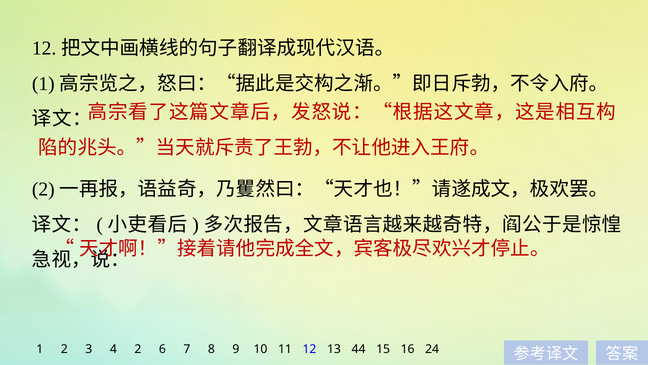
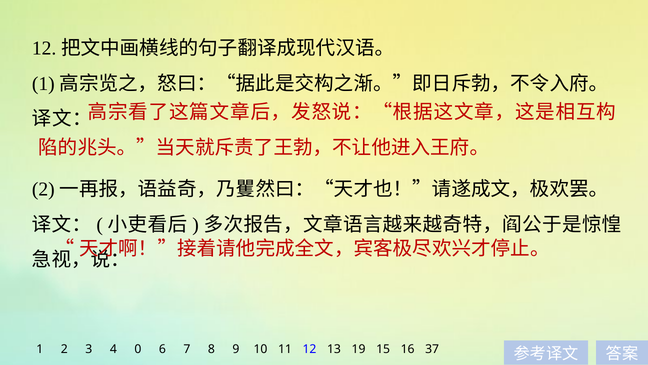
4 2: 2 -> 0
44: 44 -> 19
24: 24 -> 37
